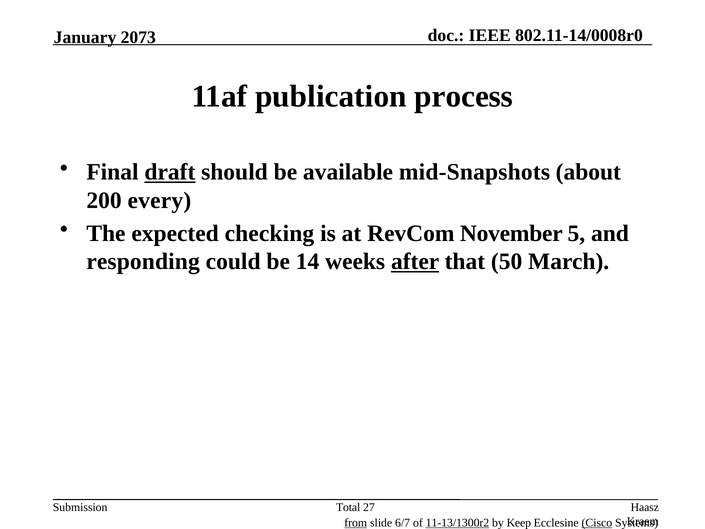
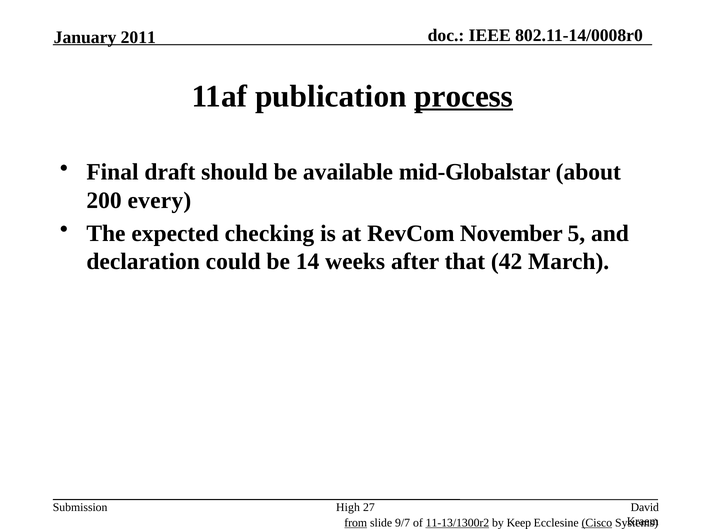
2073: 2073 -> 2011
process underline: none -> present
draft underline: present -> none
mid-Snapshots: mid-Snapshots -> mid-Globalstar
responding: responding -> declaration
after underline: present -> none
50: 50 -> 42
Total: Total -> High
Haasz: Haasz -> David
6/7: 6/7 -> 9/7
